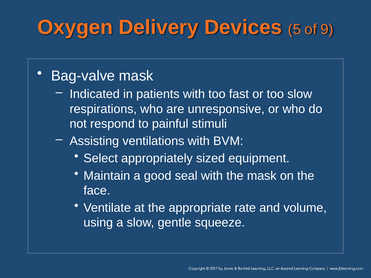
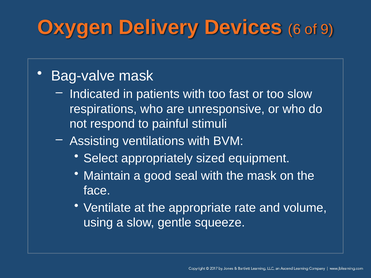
5: 5 -> 6
